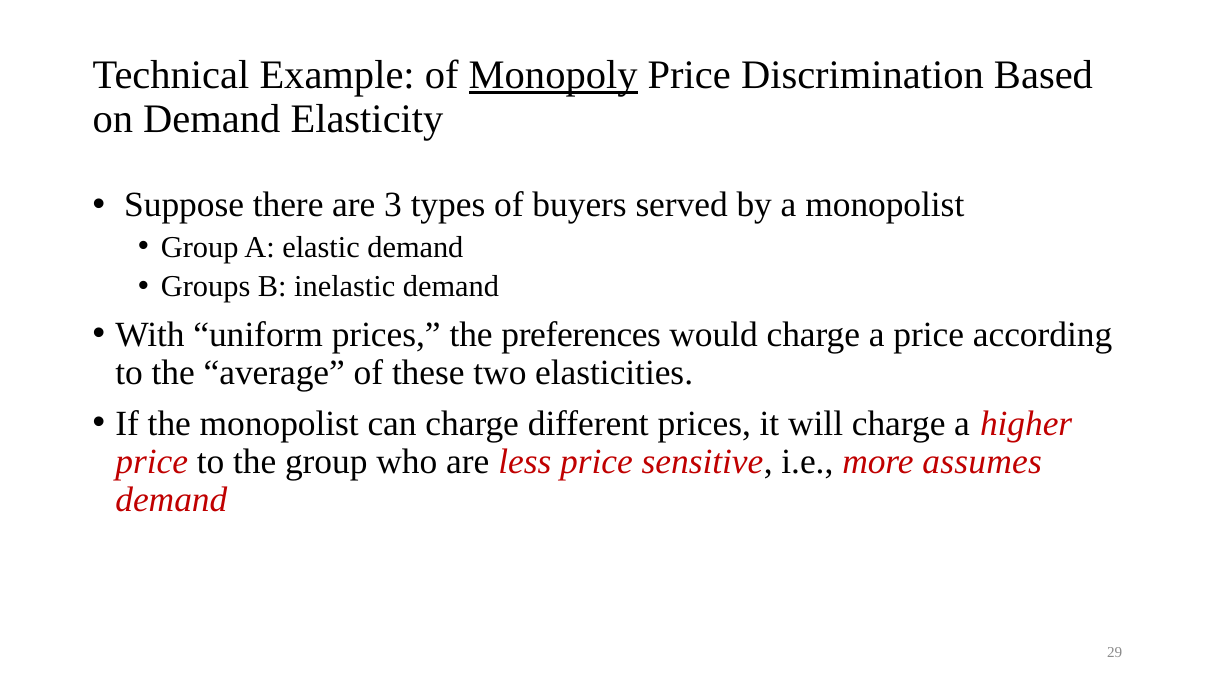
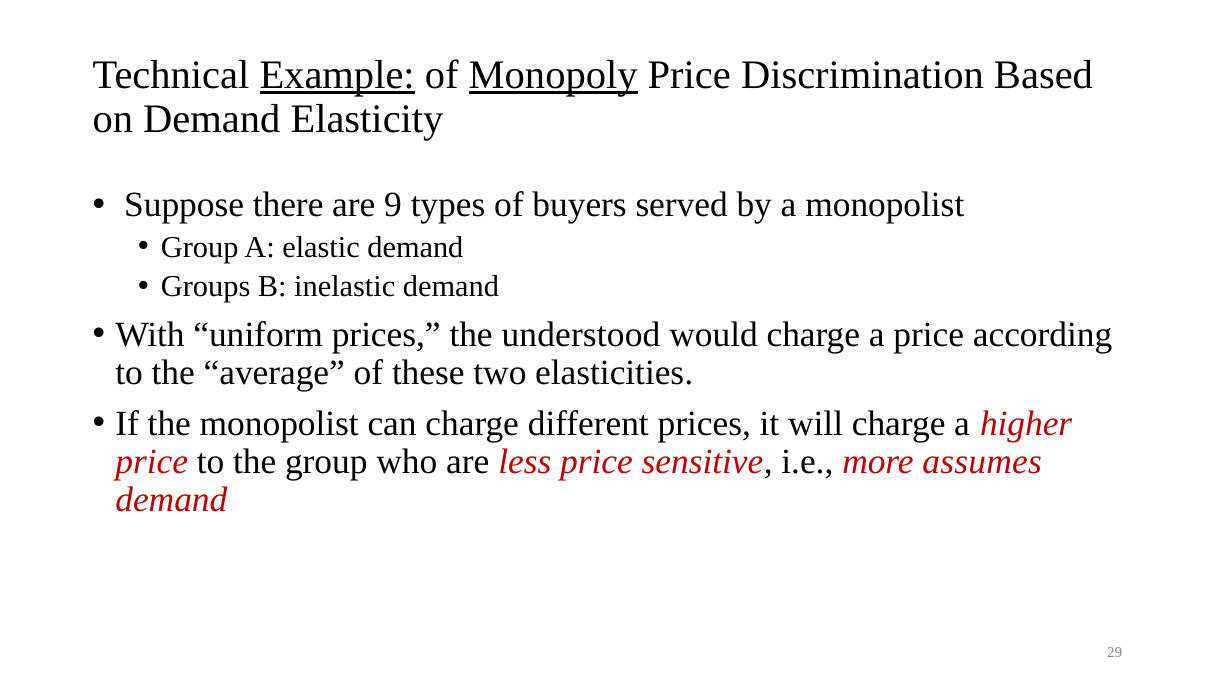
Example underline: none -> present
3: 3 -> 9
preferences: preferences -> understood
